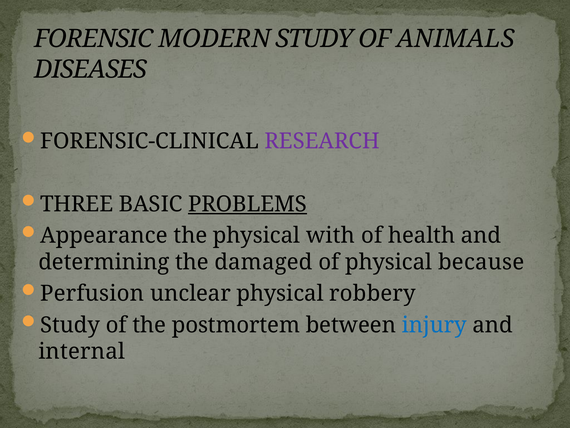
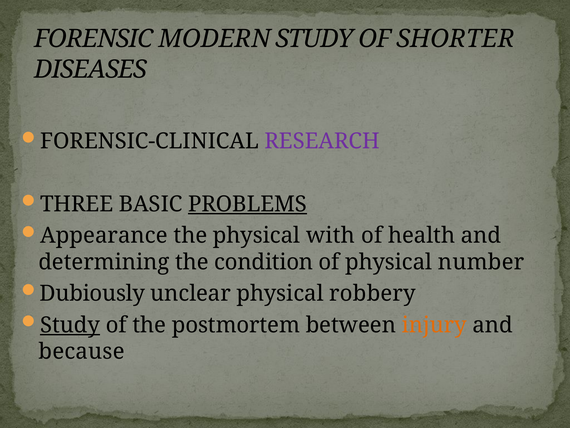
ANIMALS: ANIMALS -> SHORTER
damaged: damaged -> condition
because: because -> number
Perfusion: Perfusion -> Dubiously
Study at (70, 325) underline: none -> present
injury colour: blue -> orange
internal: internal -> because
